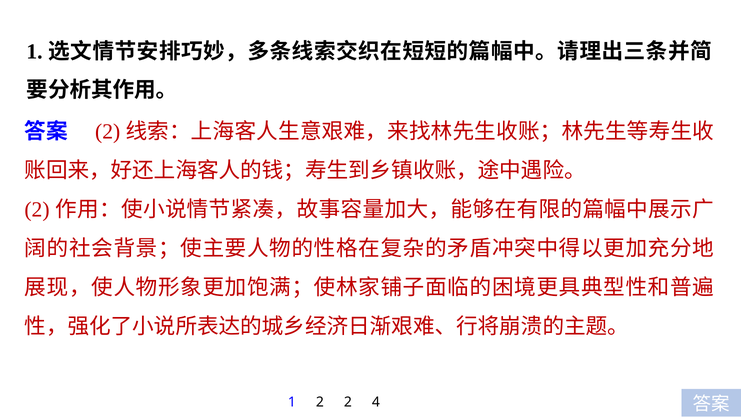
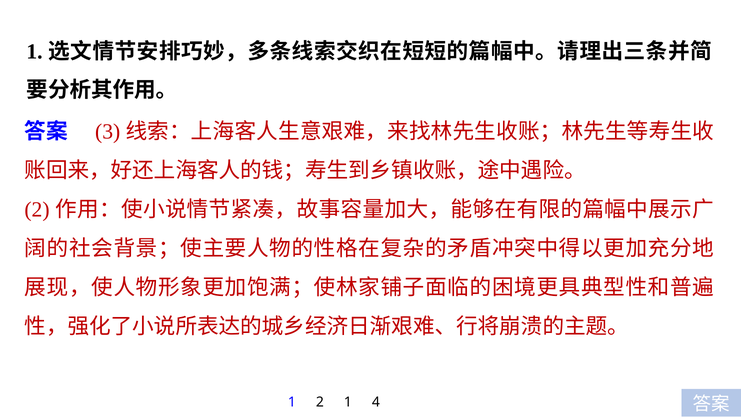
2 at (108, 132): 2 -> 3
2 2: 2 -> 1
